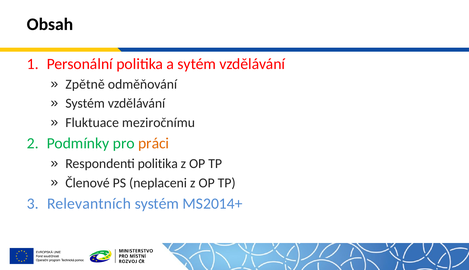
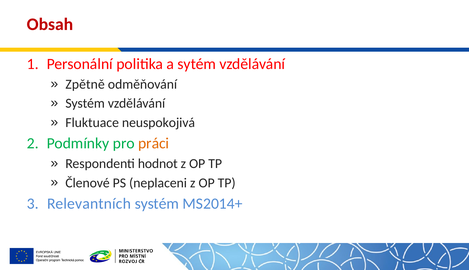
Obsah colour: black -> red
meziročnímu: meziročnímu -> neuspokojivá
Respondenti politika: politika -> hodnot
